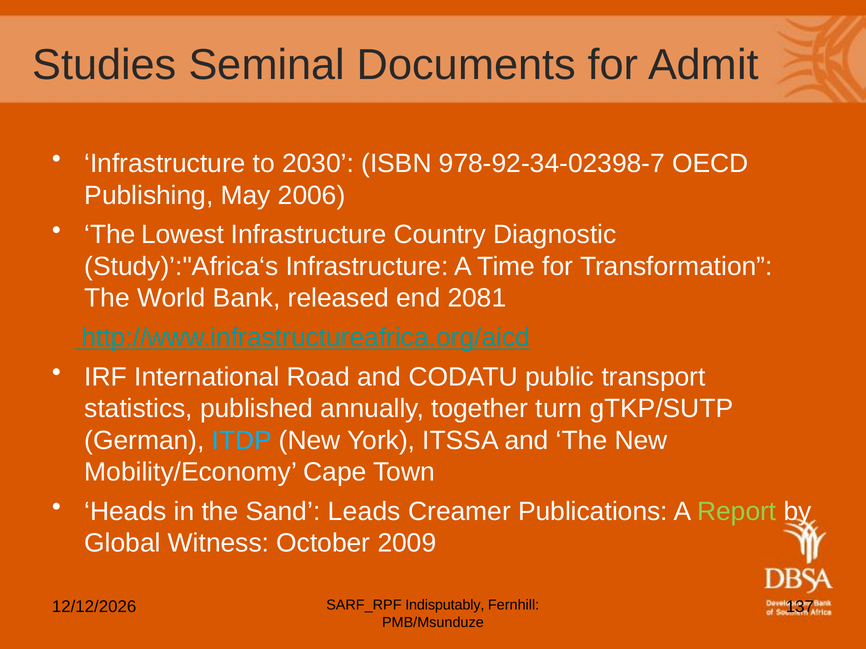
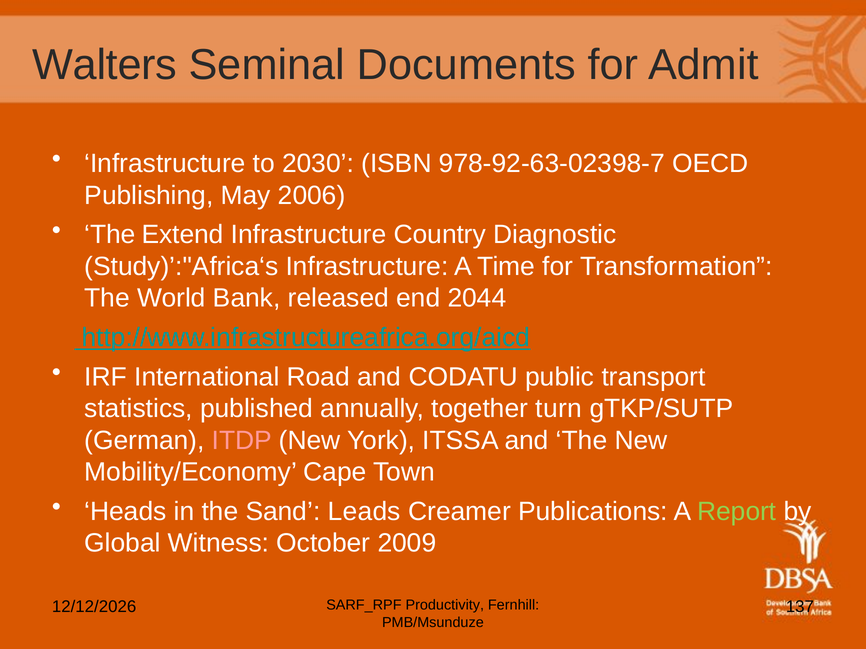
Studies: Studies -> Walters
978-92-34-02398-7: 978-92-34-02398-7 -> 978-92-63-02398-7
Lowest: Lowest -> Extend
2081: 2081 -> 2044
ITDP colour: light blue -> pink
Indisputably: Indisputably -> Productivity
